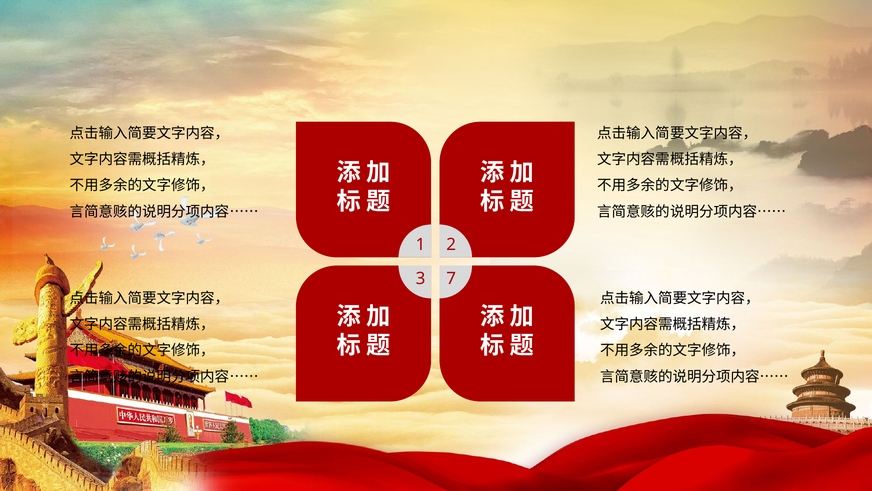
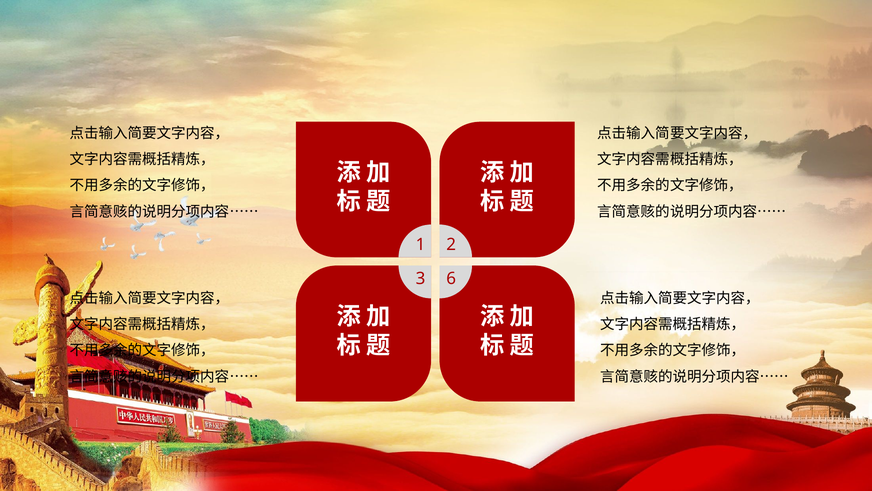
7: 7 -> 6
